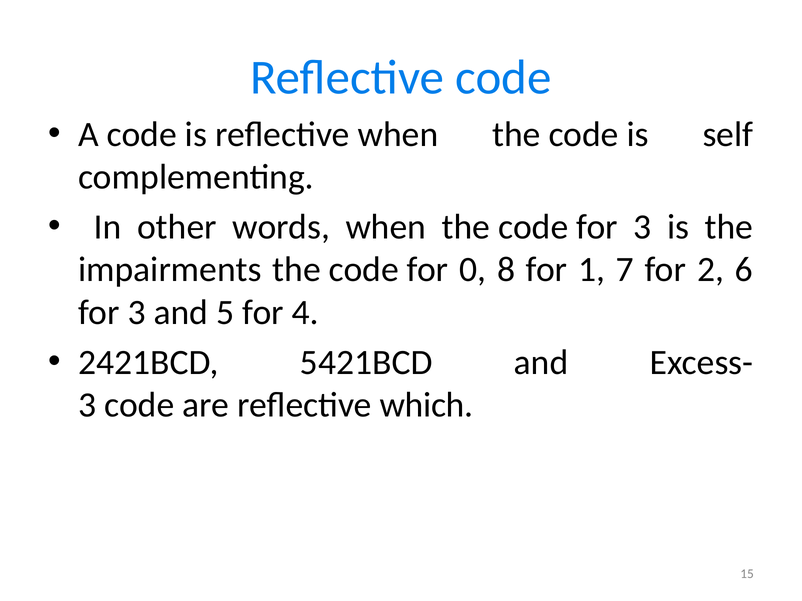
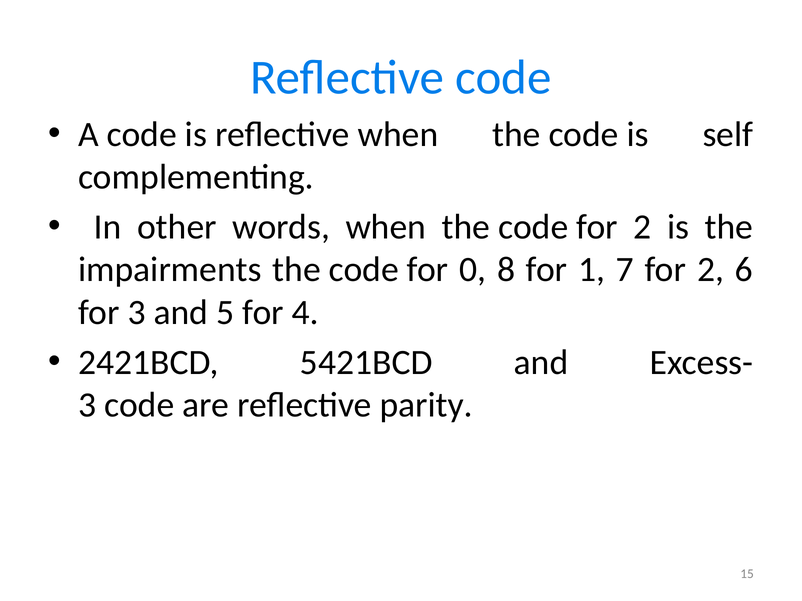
code for 3: 3 -> 2
which: which -> parity
